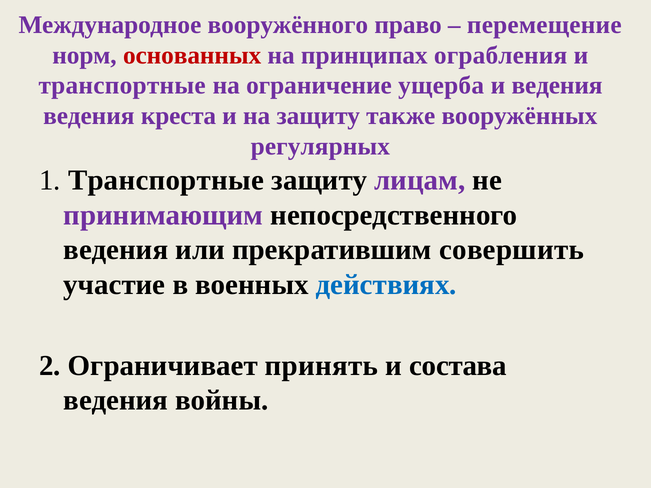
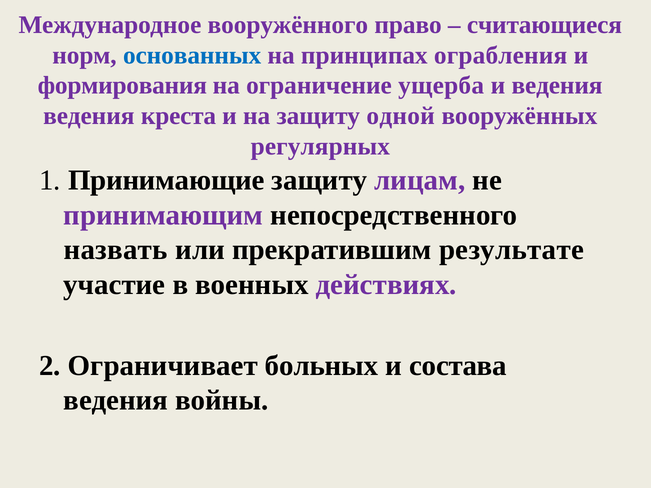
перемещение: перемещение -> считающиеся
основанных colour: red -> blue
транспортные at (122, 86): транспортные -> формирования
также: также -> одной
1 Транспортные: Транспортные -> Принимающие
ведения at (116, 250): ведения -> назвать
совершить: совершить -> результате
действиях colour: blue -> purple
принять: принять -> больных
